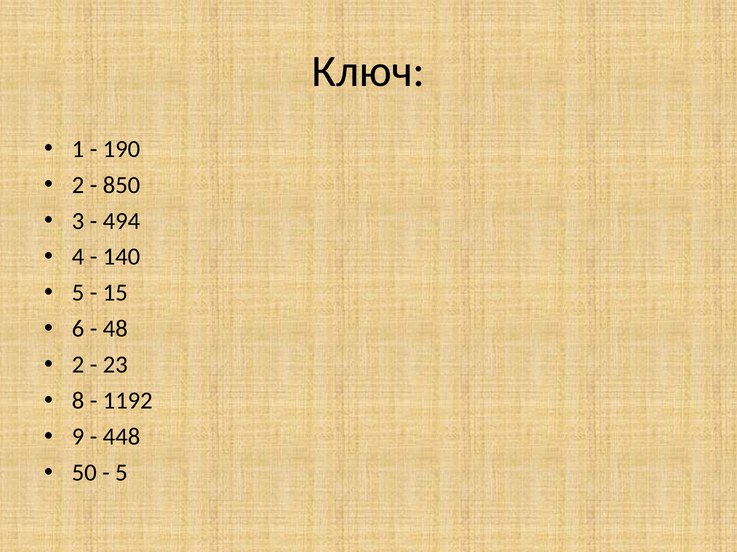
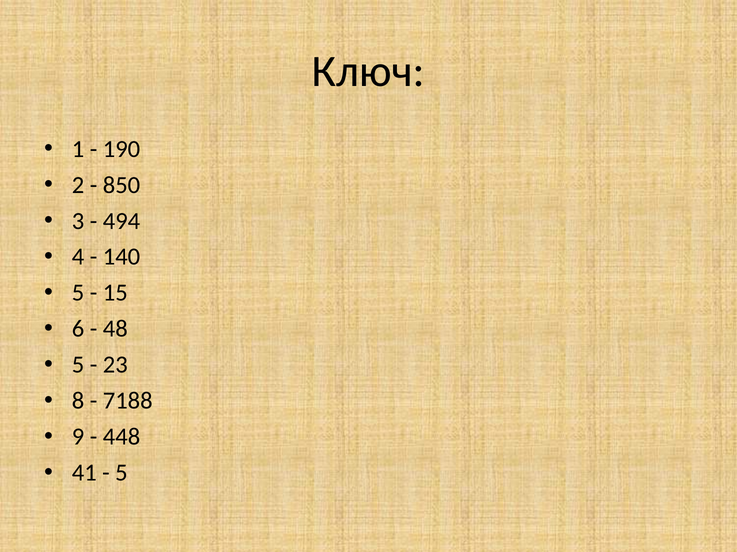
2 at (78, 365): 2 -> 5
1192: 1192 -> 7188
50: 50 -> 41
